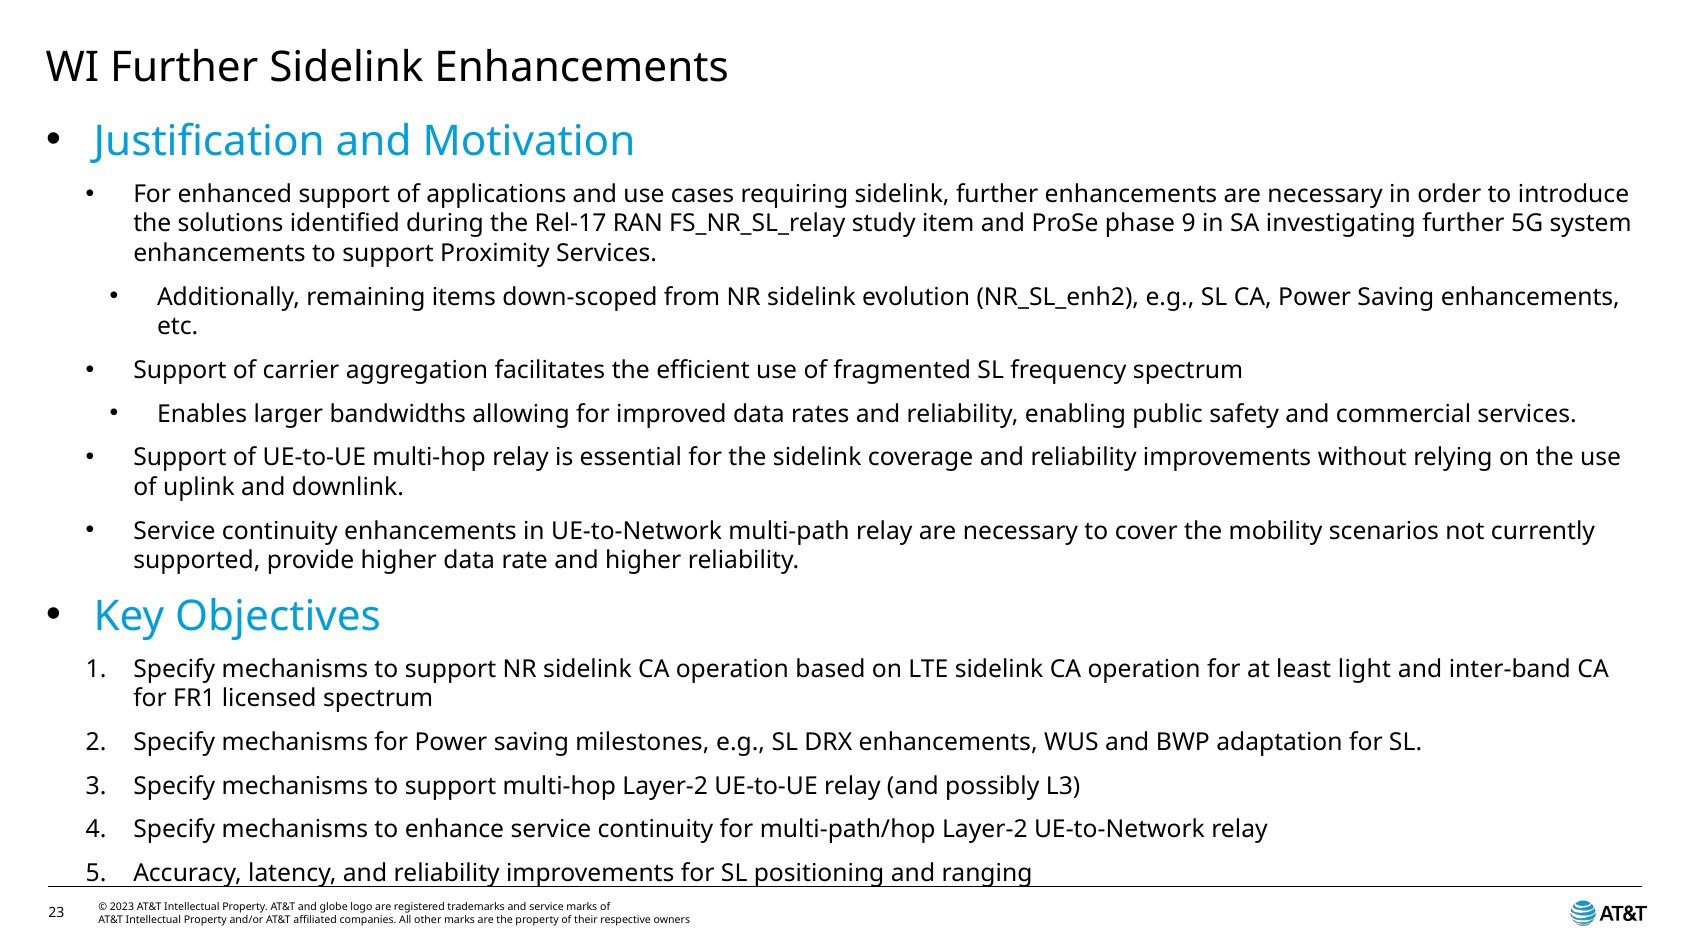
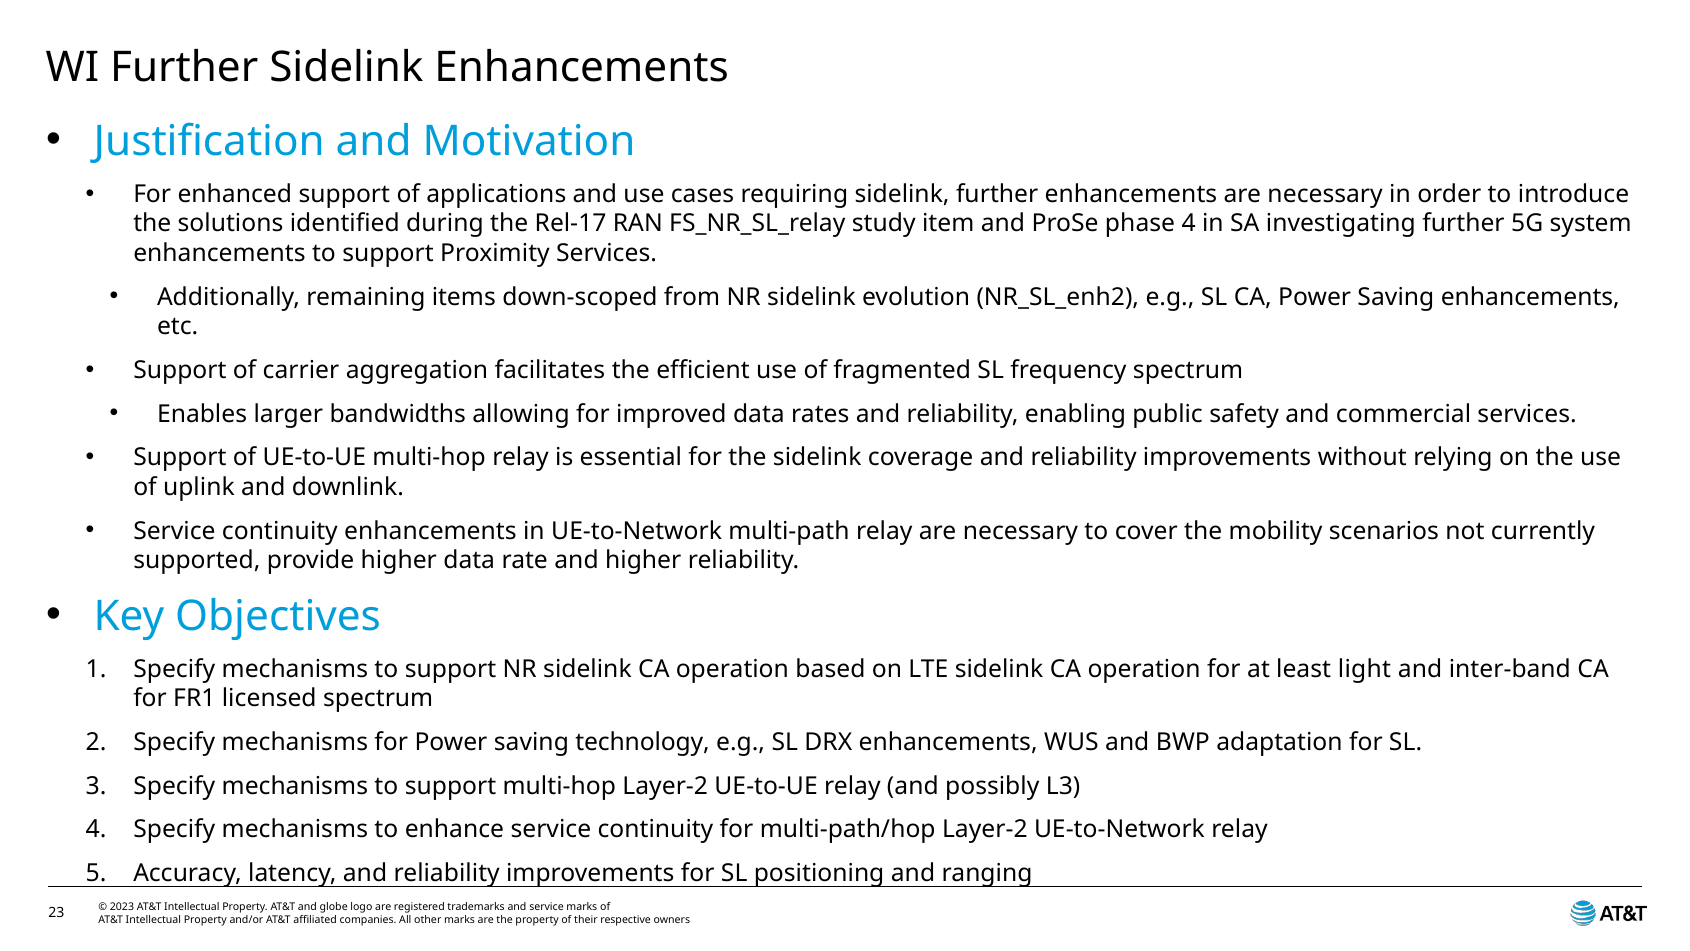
phase 9: 9 -> 4
milestones: milestones -> technology
